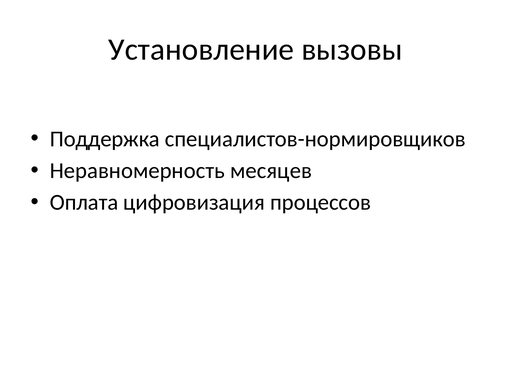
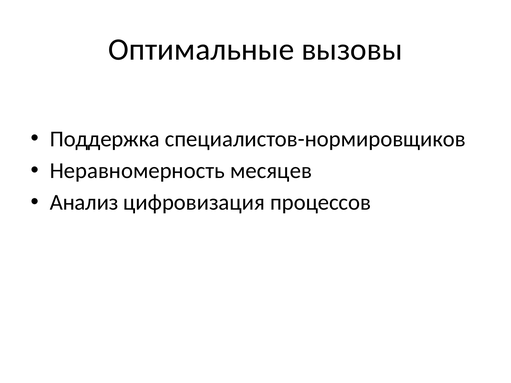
Установление: Установление -> Оптимальные
Оплата: Оплата -> Анализ
